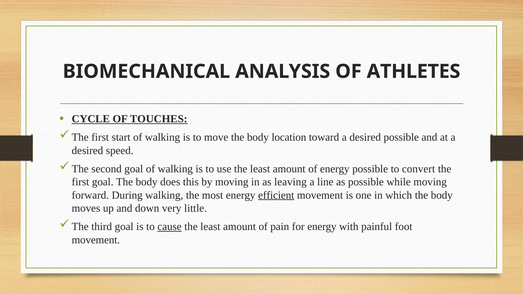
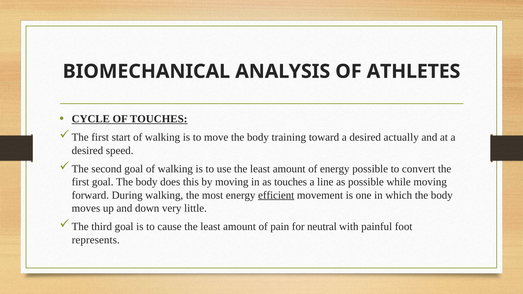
location: location -> training
desired possible: possible -> actually
as leaving: leaving -> touches
cause underline: present -> none
for energy: energy -> neutral
movement at (96, 240): movement -> represents
